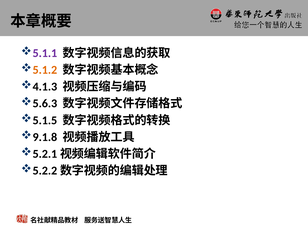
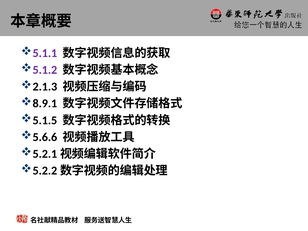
5.1.2 colour: orange -> purple
4.1.3: 4.1.3 -> 2.1.3
5.6.3: 5.6.3 -> 8.9.1
9.1.8: 9.1.8 -> 5.6.6
